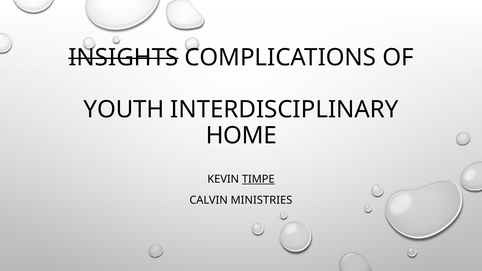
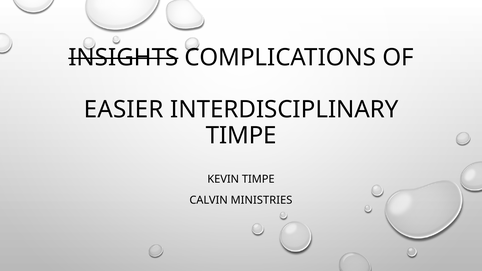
YOUTH: YOUTH -> EASIER
HOME at (241, 136): HOME -> TIMPE
TIMPE at (258, 179) underline: present -> none
